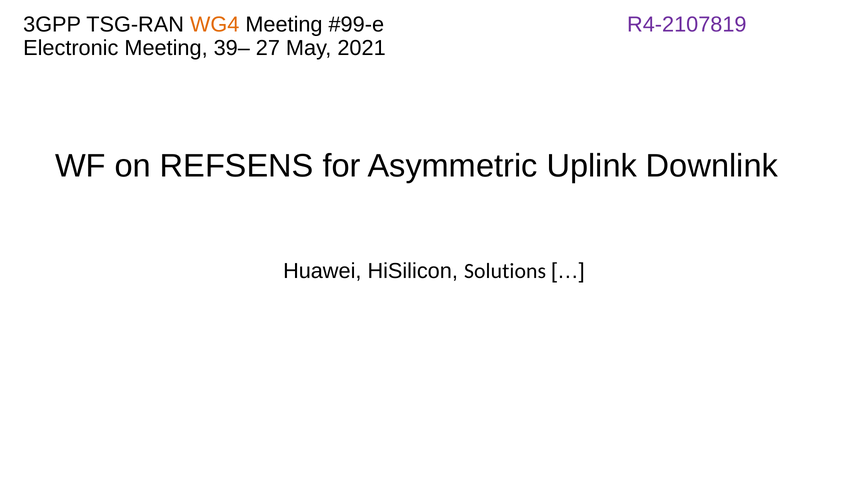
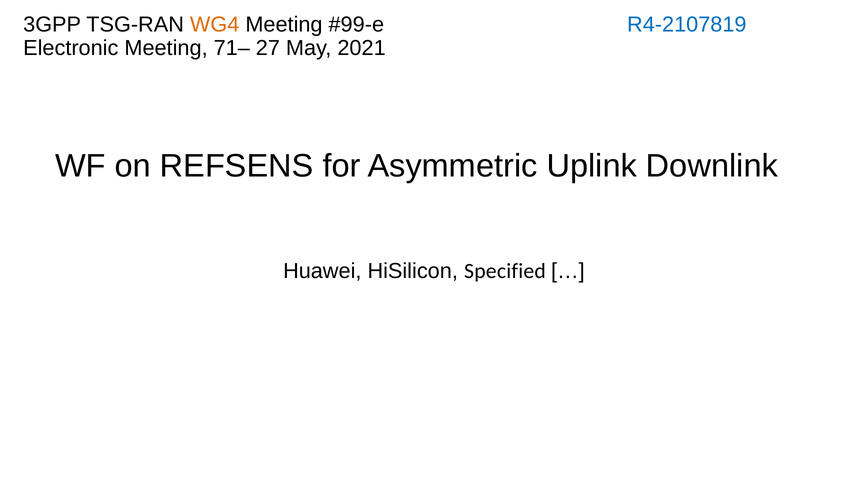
R4-2107819 colour: purple -> blue
39–: 39– -> 71–
Solutions: Solutions -> Specified
